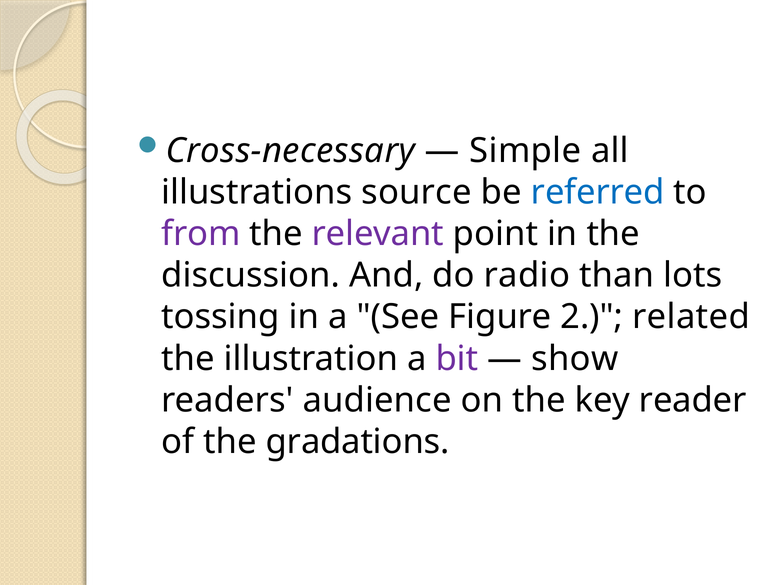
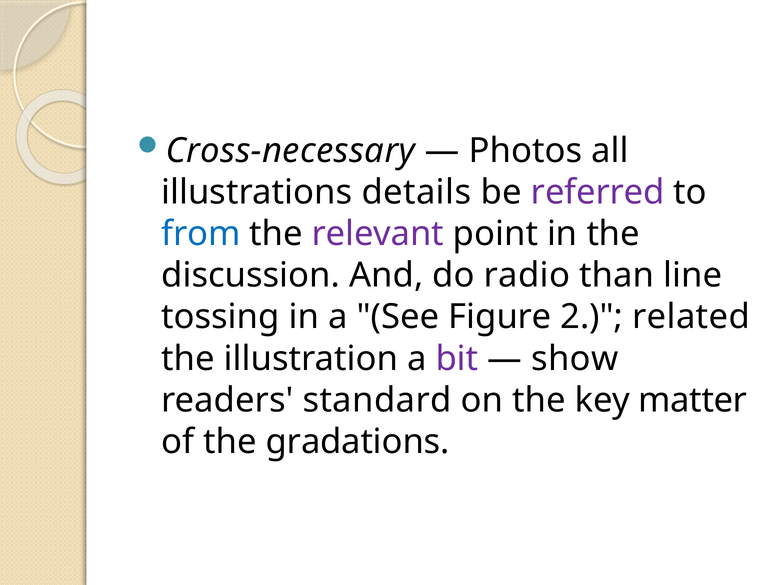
Simple: Simple -> Photos
source: source -> details
referred colour: blue -> purple
from colour: purple -> blue
lots: lots -> line
audience: audience -> standard
reader: reader -> matter
